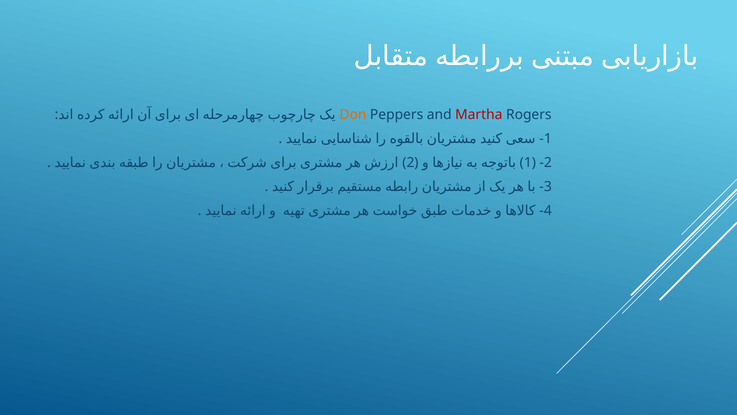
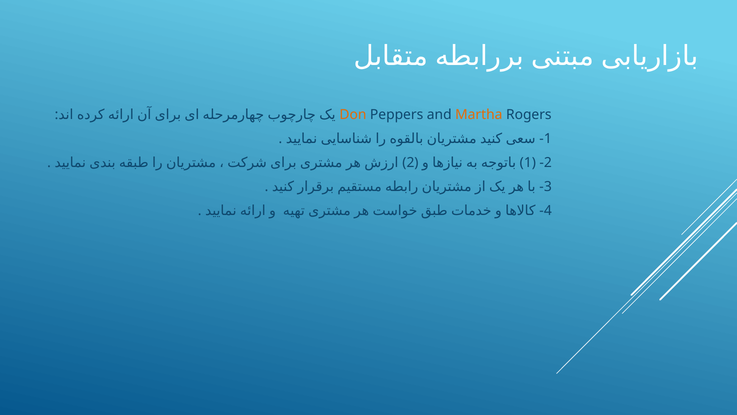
Martha colour: red -> orange
